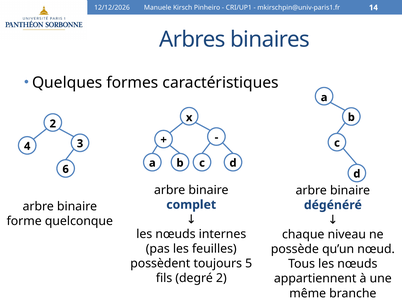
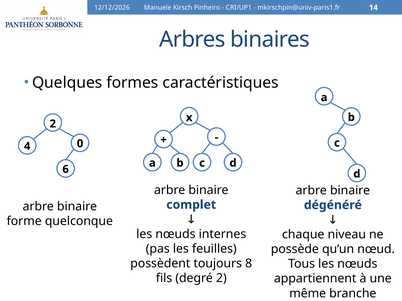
3: 3 -> 0
5: 5 -> 8
